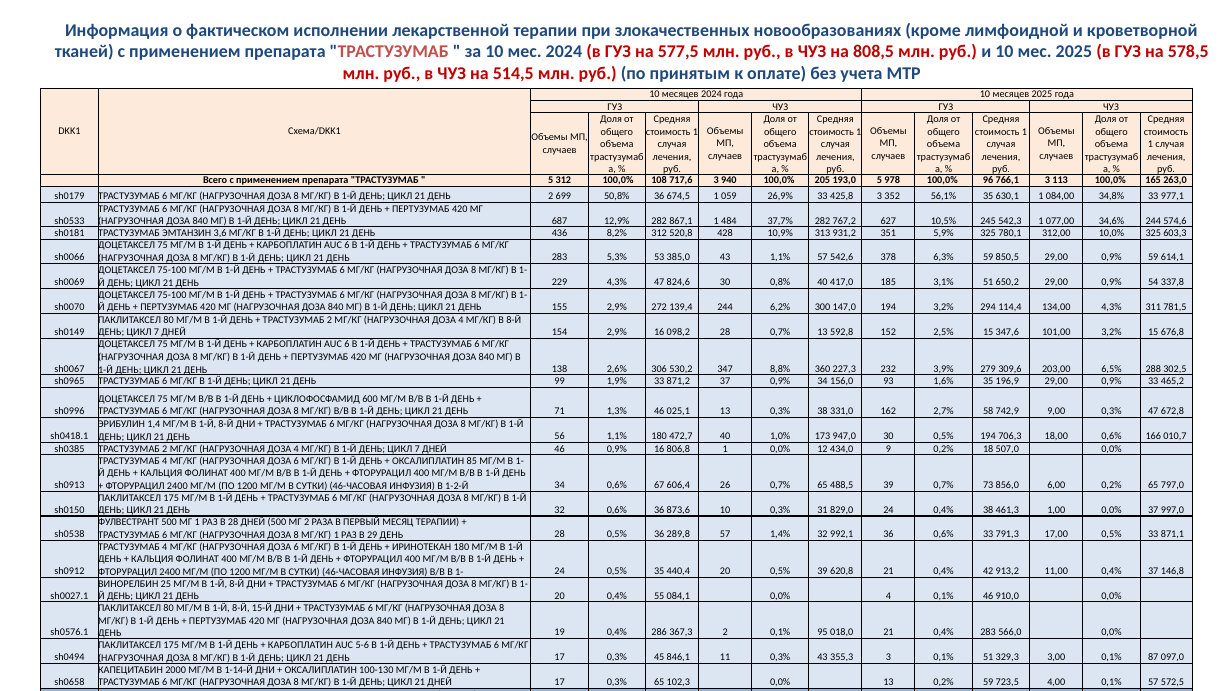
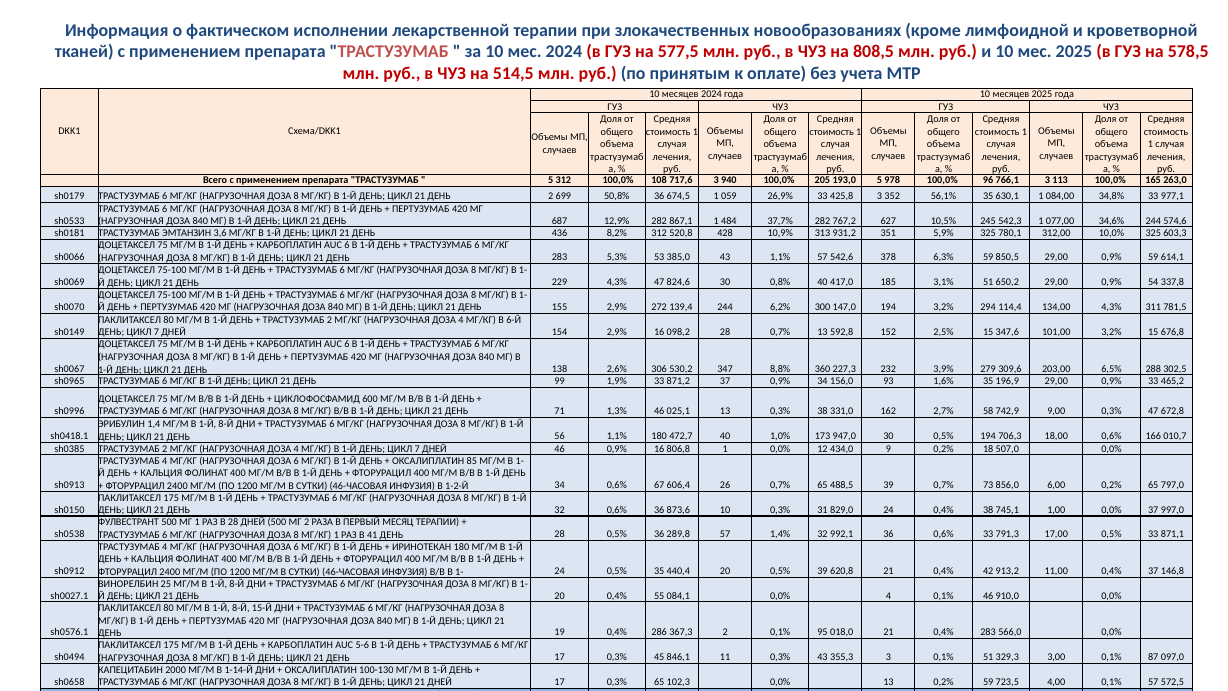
В 8-Й: 8-Й -> 6-Й
461,3: 461,3 -> 745,1
29: 29 -> 41
